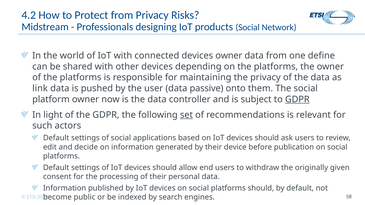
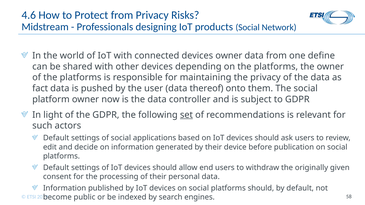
4.2: 4.2 -> 4.6
link: link -> fact
passive: passive -> thereof
GDPR at (297, 99) underline: present -> none
